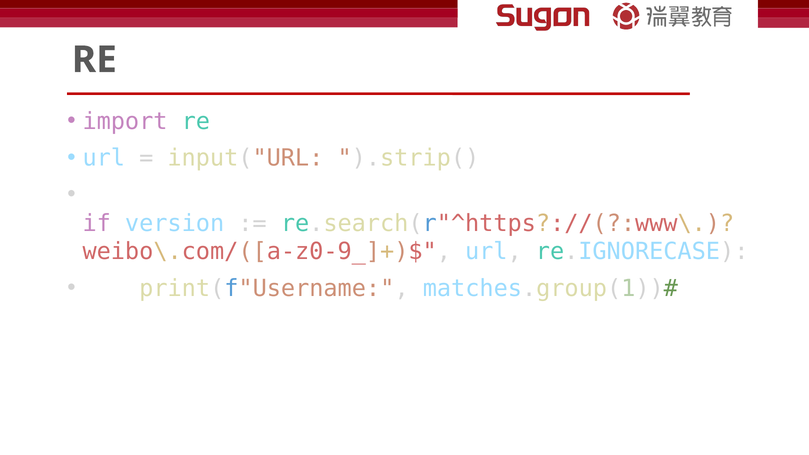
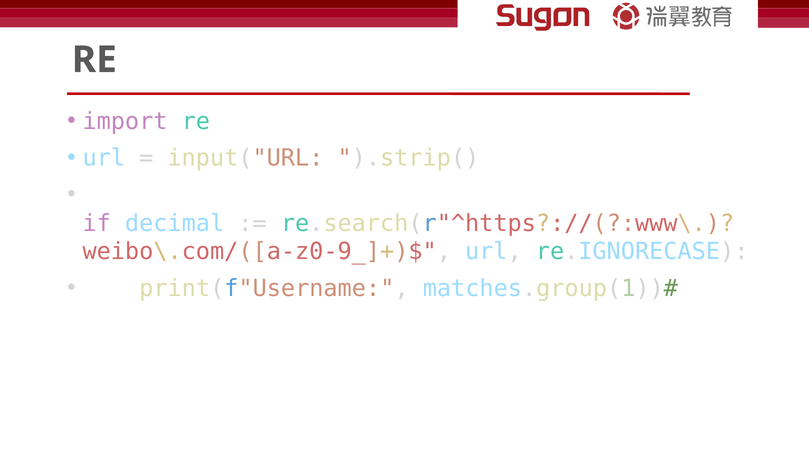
version: version -> decimal
